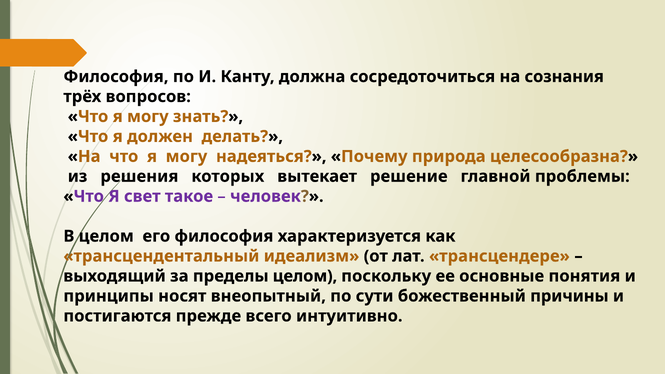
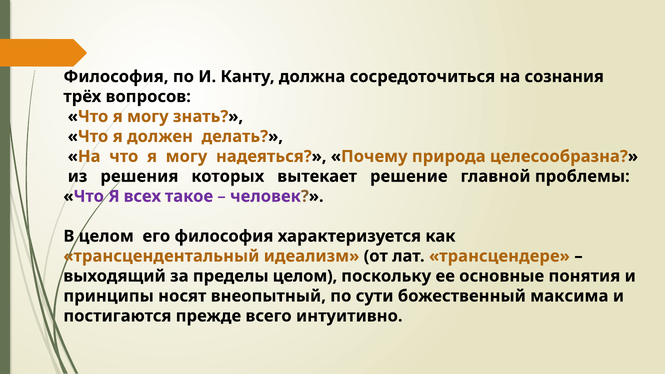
свет: свет -> всех
причины: причины -> максима
